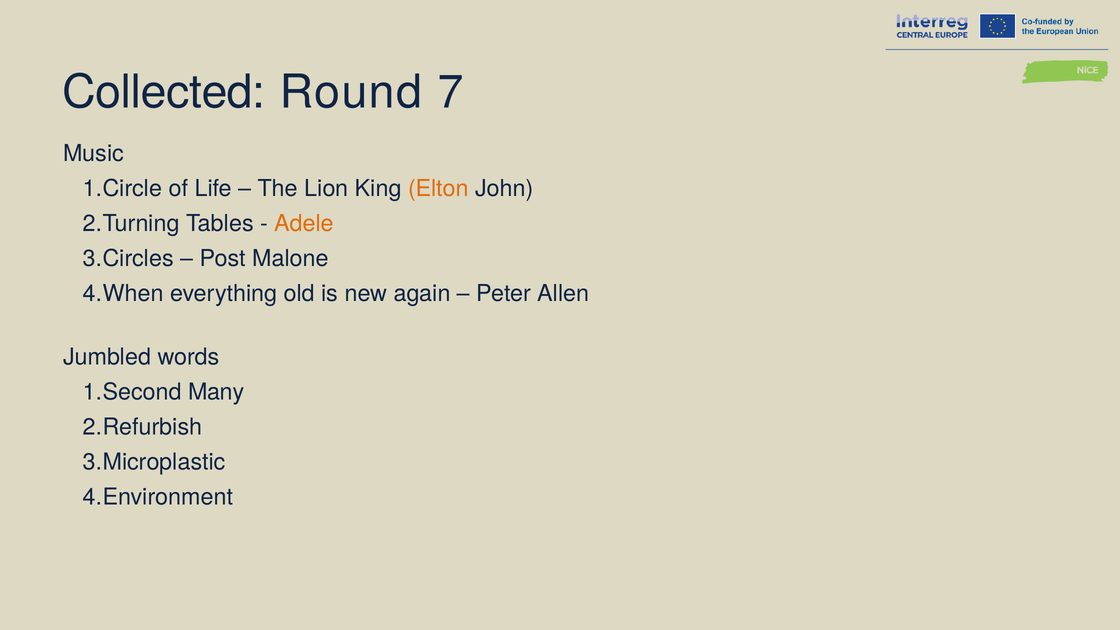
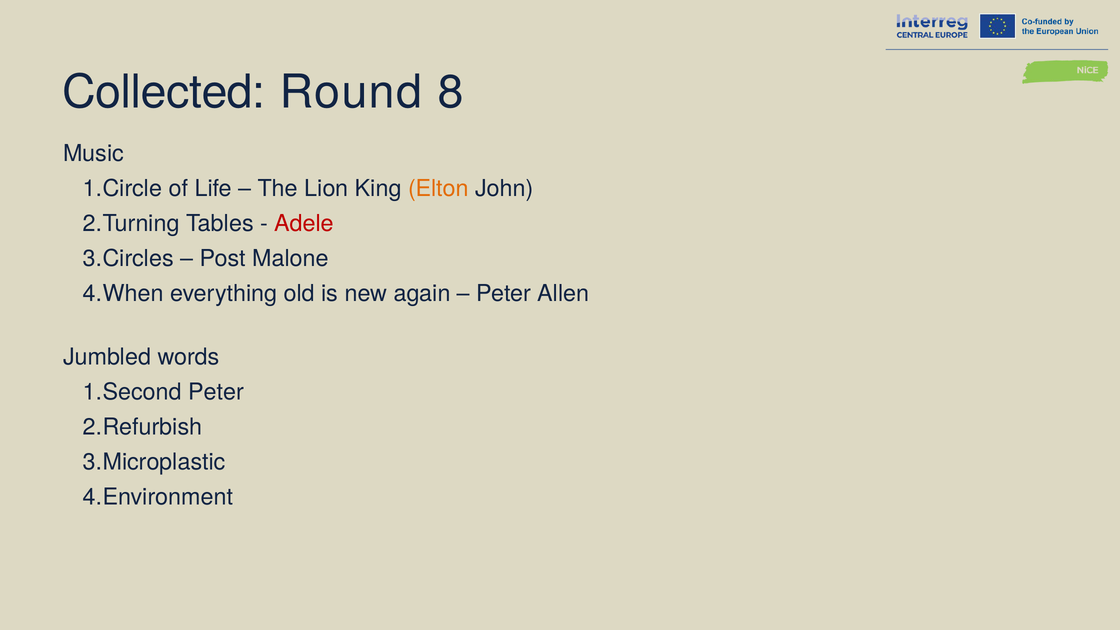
7: 7 -> 8
Adele colour: orange -> red
Many at (216, 392): Many -> Peter
